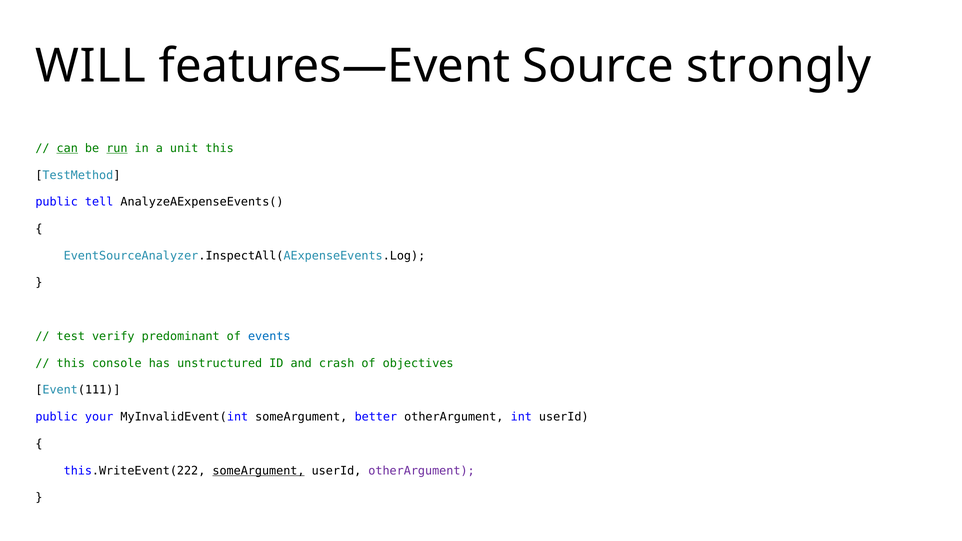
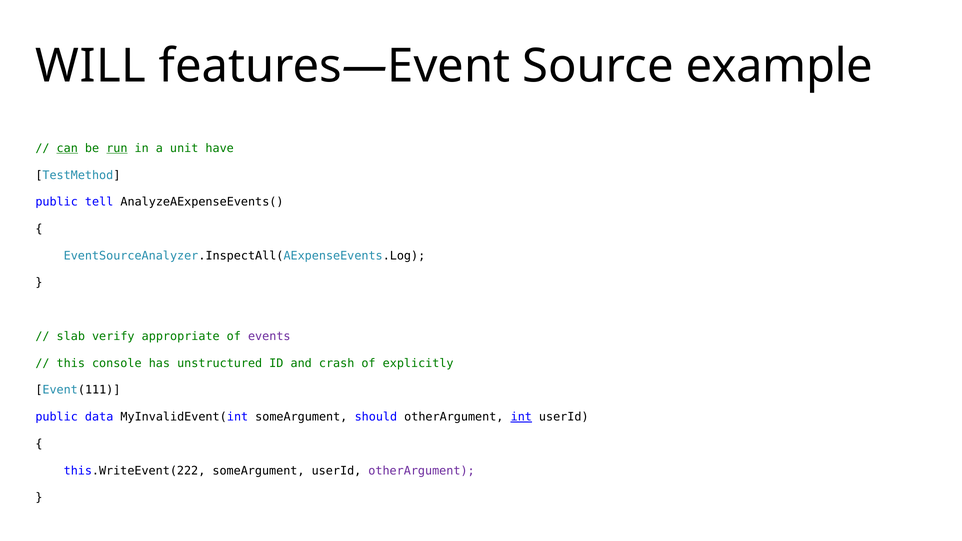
strongly: strongly -> example
unit this: this -> have
test: test -> slab
predominant: predominant -> appropriate
events colour: blue -> purple
objectives: objectives -> explicitly
your: your -> data
better: better -> should
int underline: none -> present
someArgument at (258, 471) underline: present -> none
